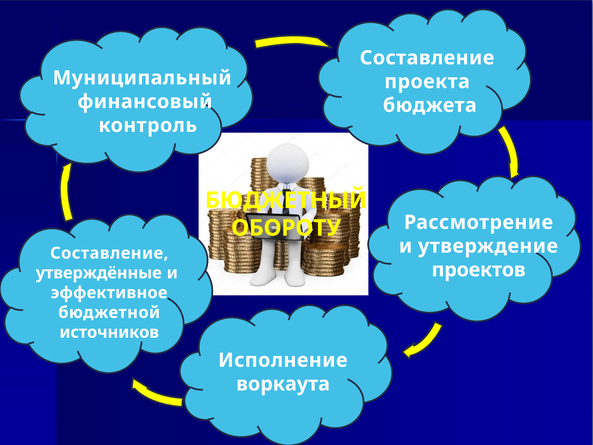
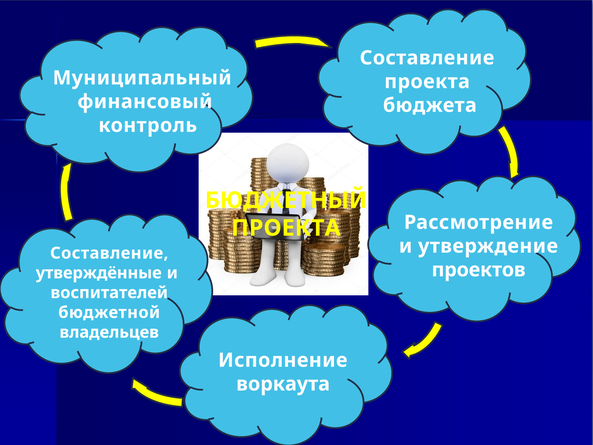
ОБОРОТУ at (286, 228): ОБОРОТУ -> ПРОЕКТА
эффективное: эффективное -> воспитателей
источников: источников -> владельцев
